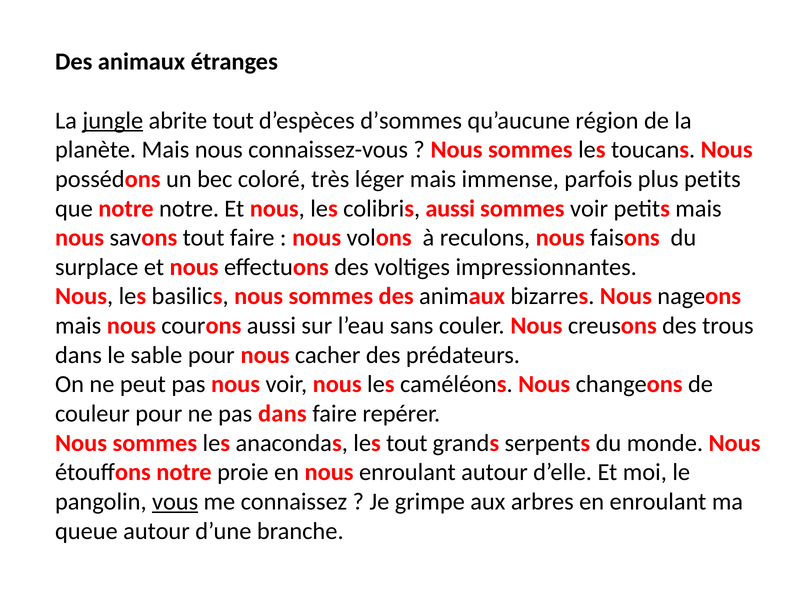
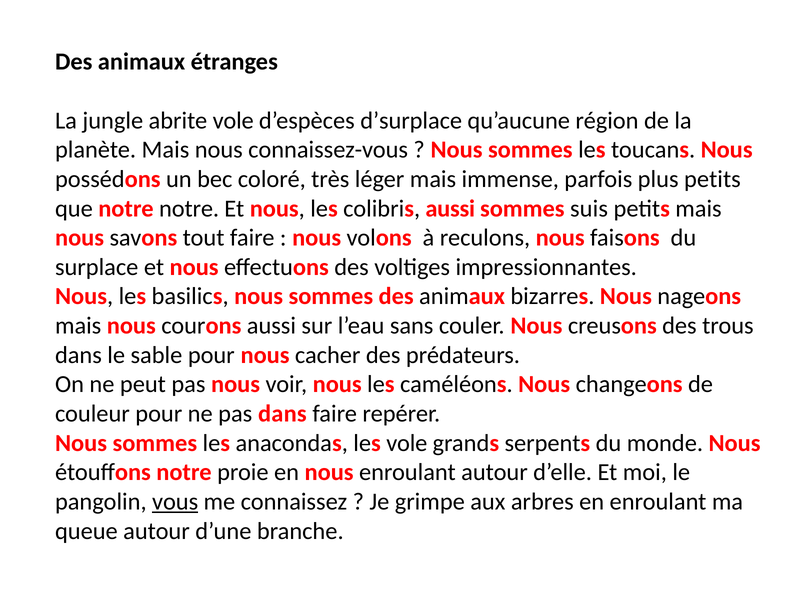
jungle underline: present -> none
abrite tout: tout -> vole
d’sommes: d’sommes -> d’surplace
sommes voir: voir -> suis
les tout: tout -> vole
